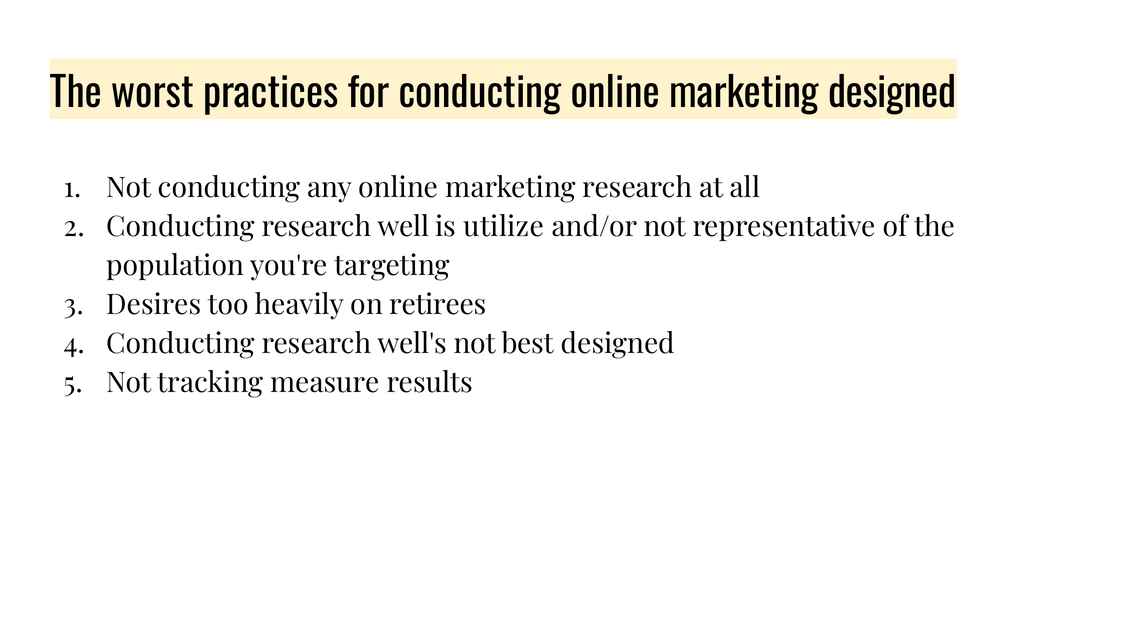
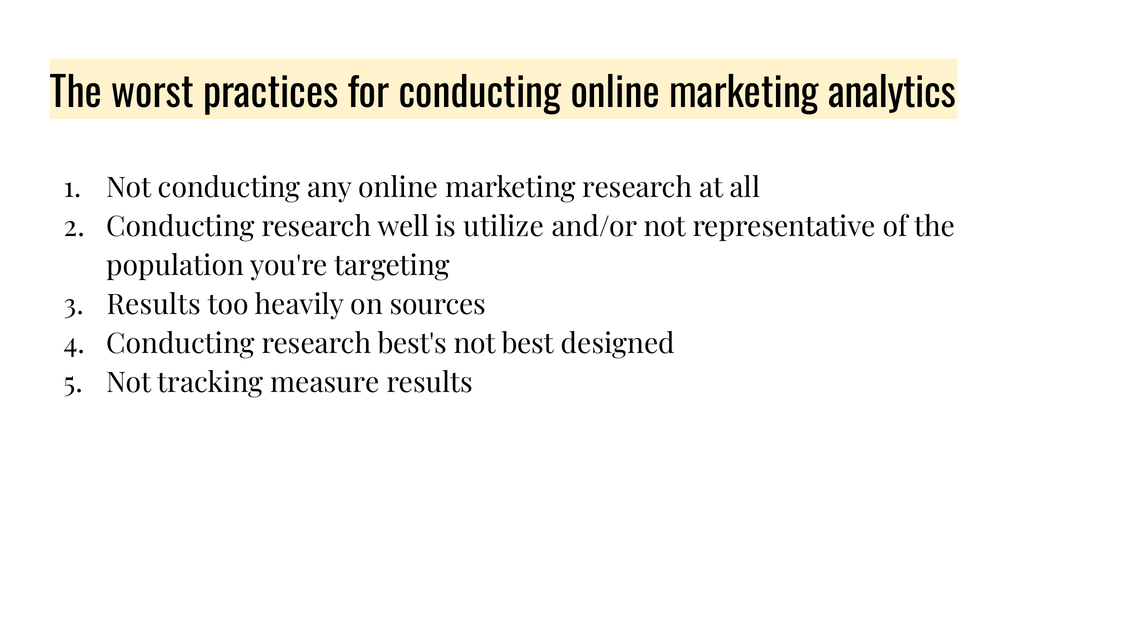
marketing designed: designed -> analytics
Desires at (154, 305): Desires -> Results
retirees: retirees -> sources
well's: well's -> best's
